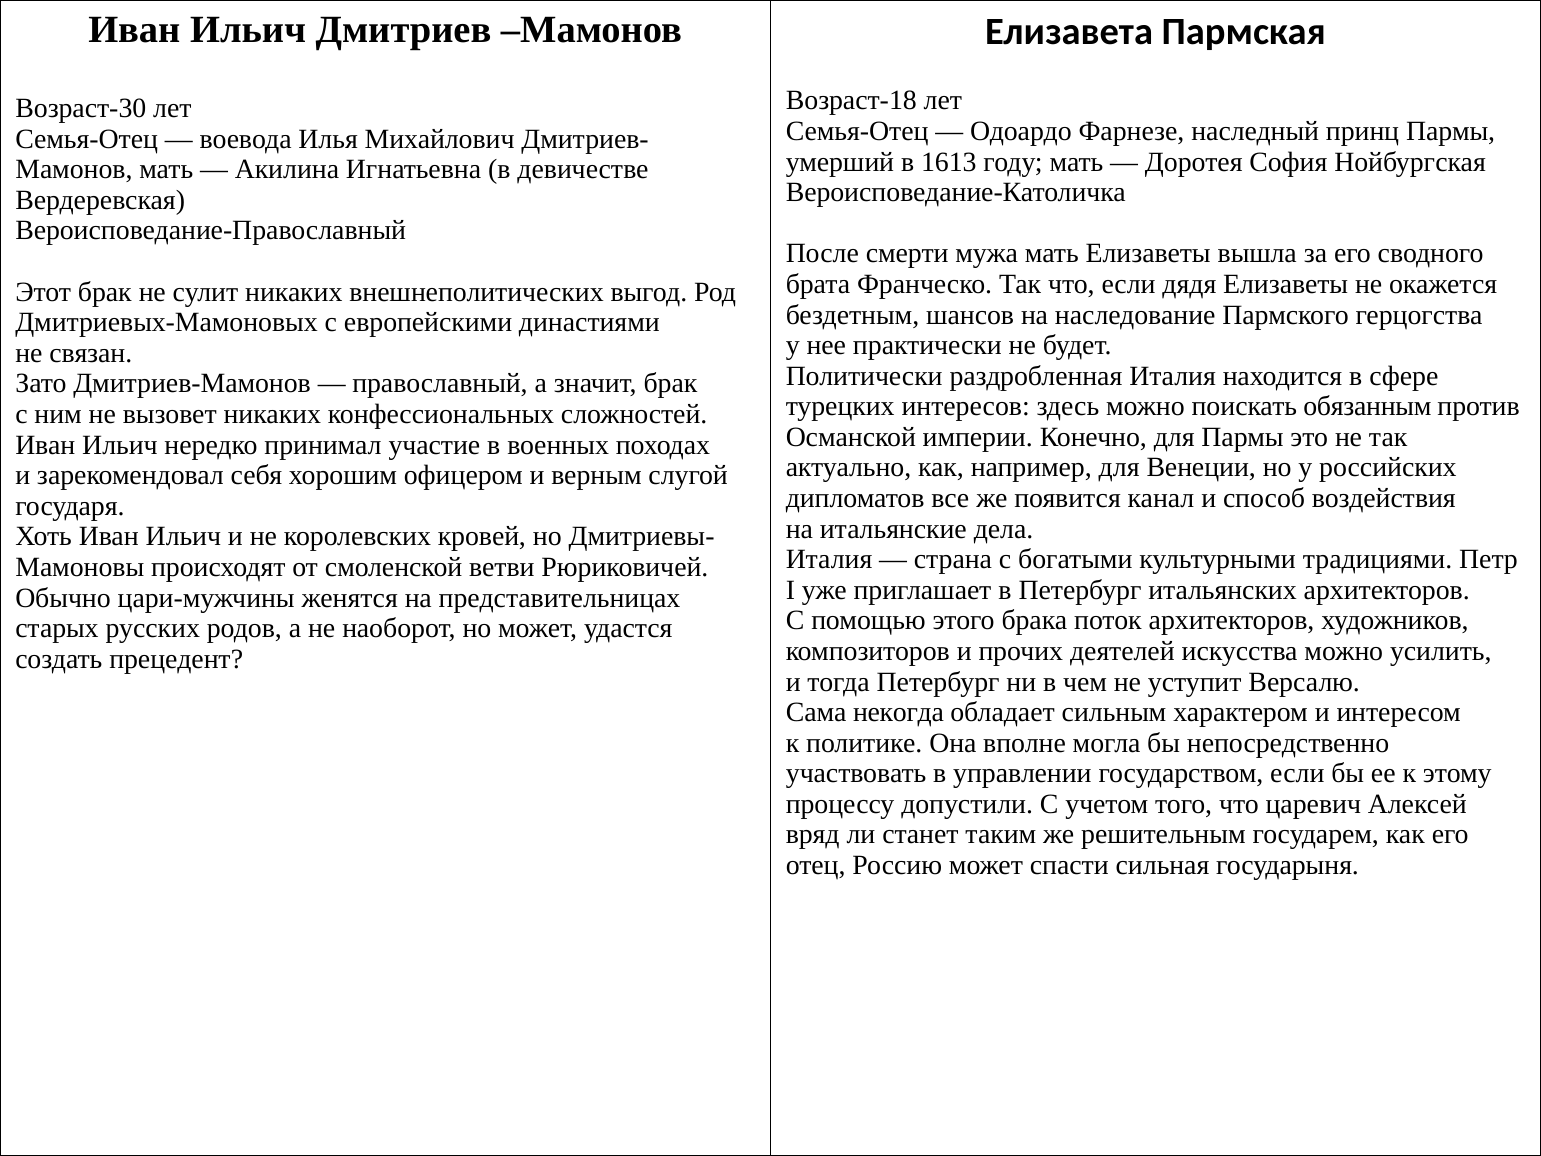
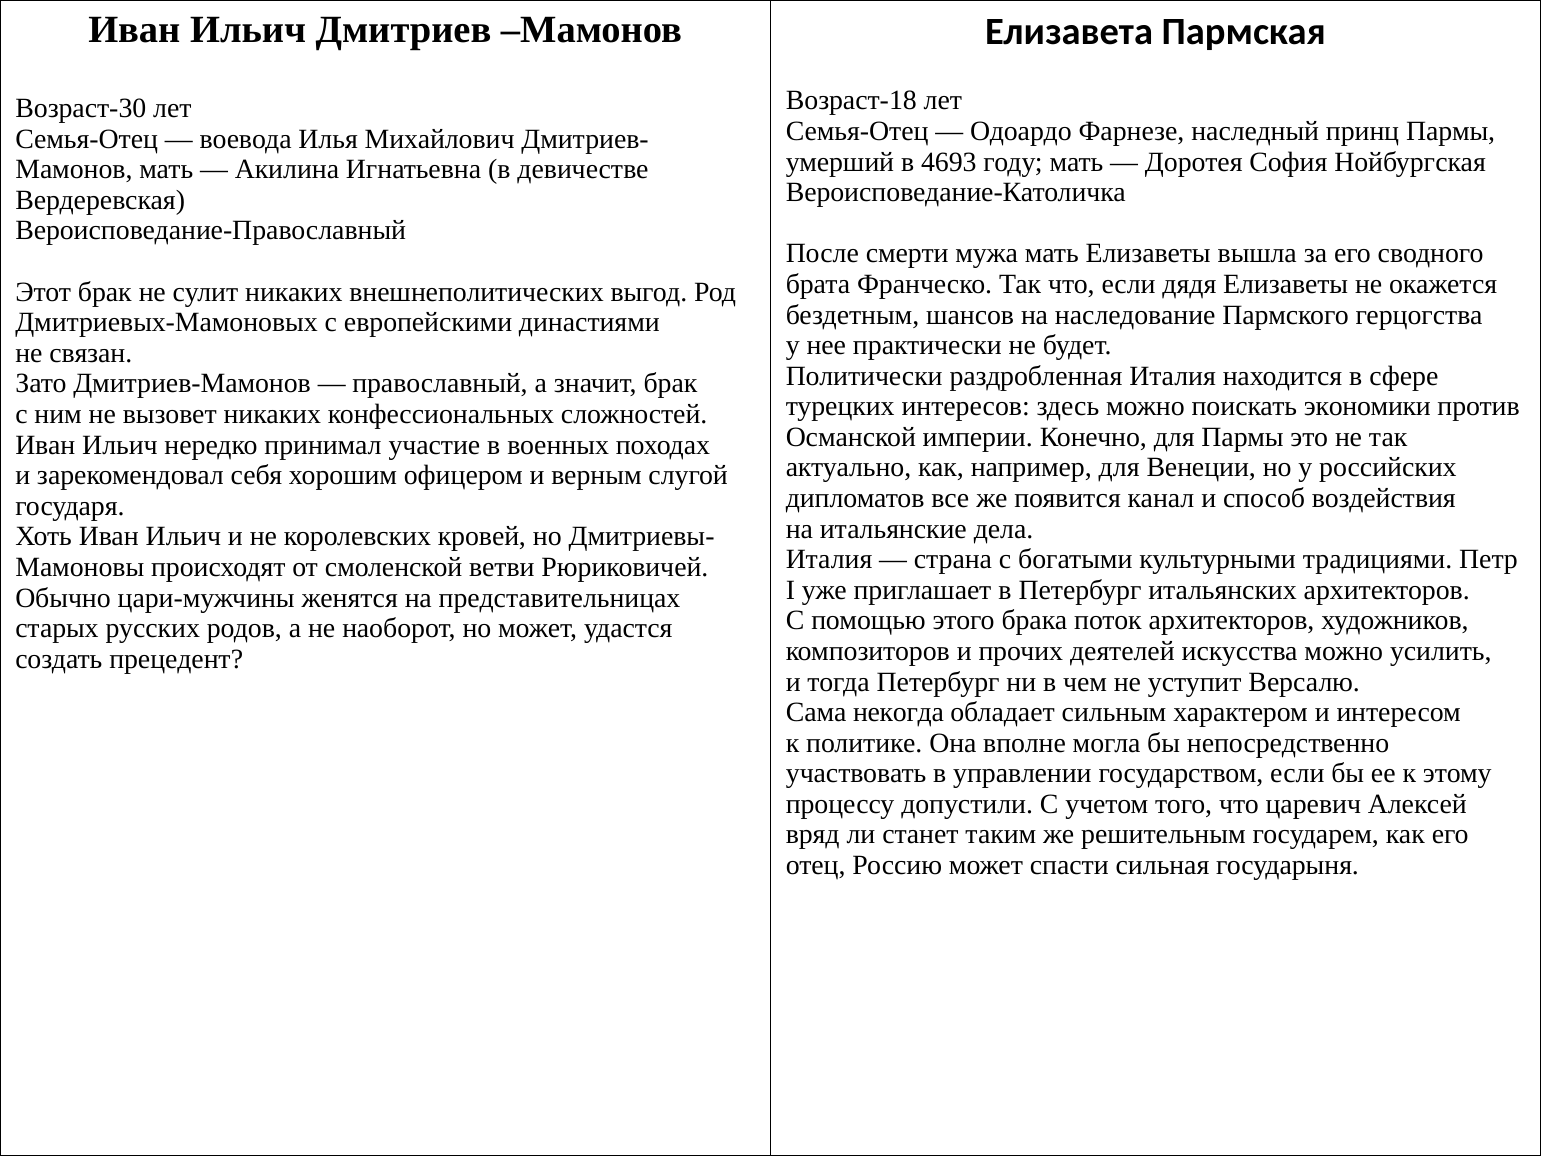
1613: 1613 -> 4693
обязанным: обязанным -> экономики
